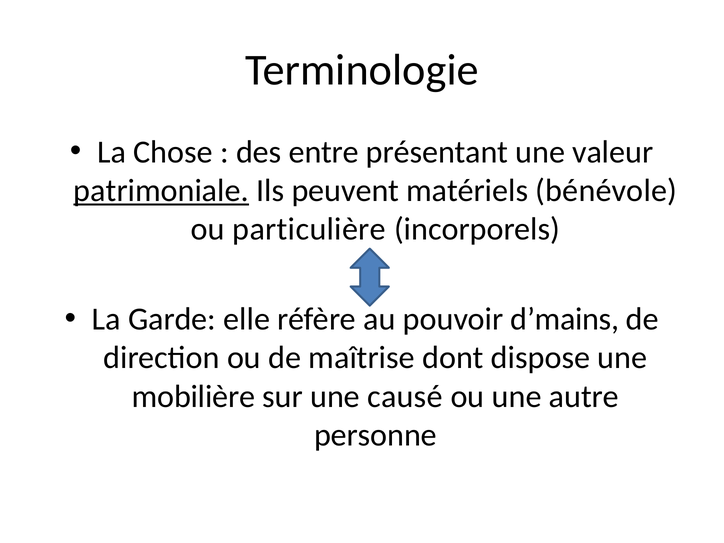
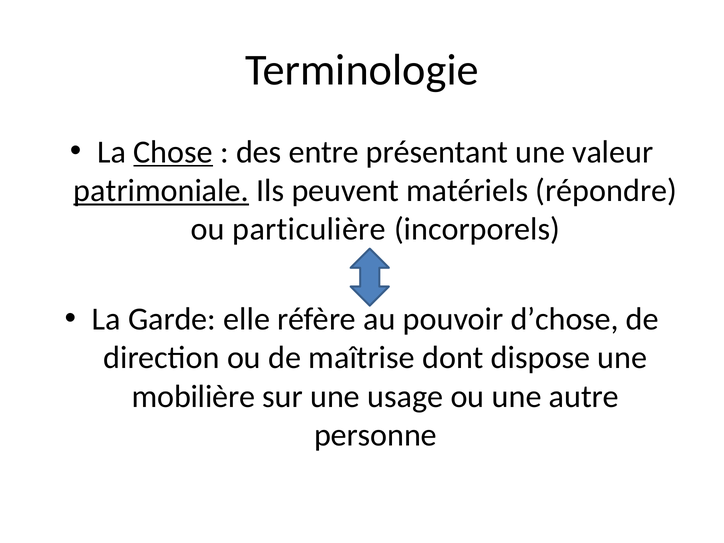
Chose underline: none -> present
bénévole: bénévole -> répondre
d’mains: d’mains -> d’chose
causé: causé -> usage
